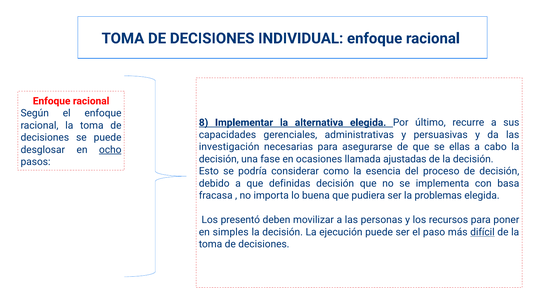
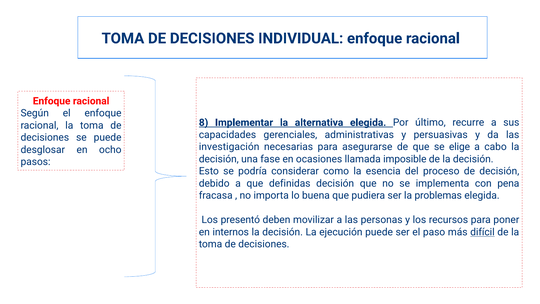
ellas: ellas -> elige
ocho underline: present -> none
ajustadas: ajustadas -> imposible
basa: basa -> pena
simples: simples -> internos
